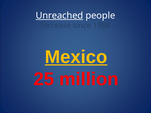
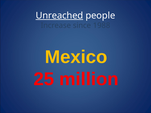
Mexico underline: present -> none
